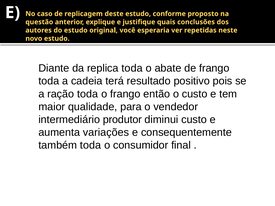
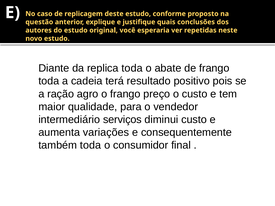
ração toda: toda -> agro
então: então -> preço
produtor: produtor -> serviços
